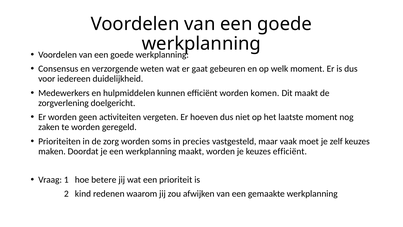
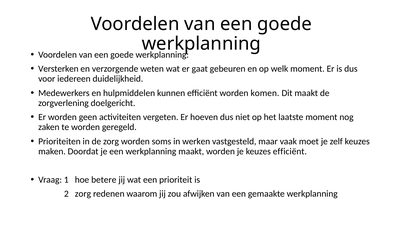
Consensus: Consensus -> Versterken
precies: precies -> werken
2 kind: kind -> zorg
